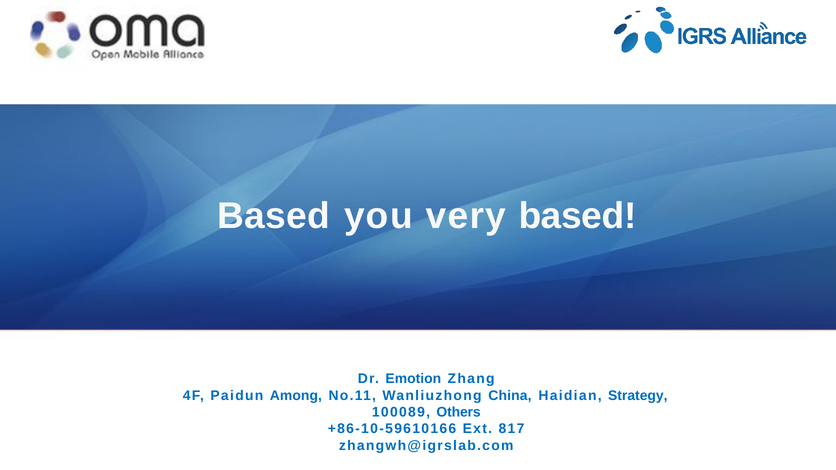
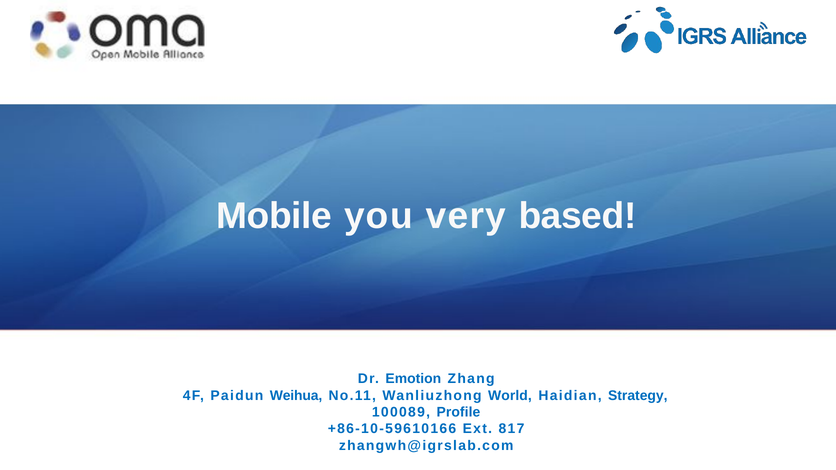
Based at (274, 216): Based -> Mobile
Among: Among -> Weihua
China: China -> World
Others: Others -> Profile
